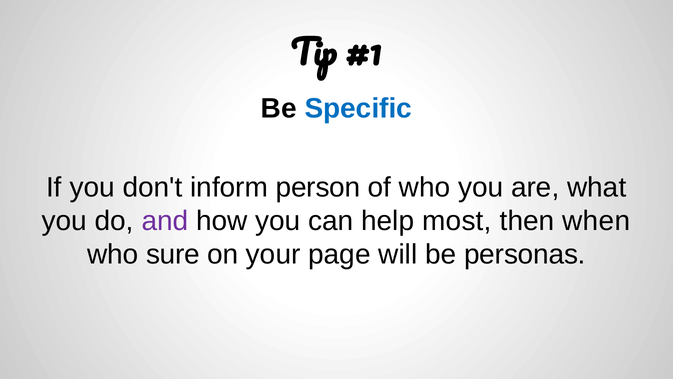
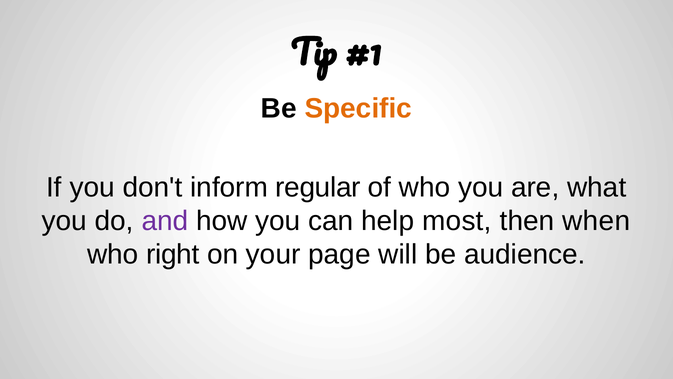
Specific colour: blue -> orange
person: person -> regular
sure: sure -> right
personas: personas -> audience
